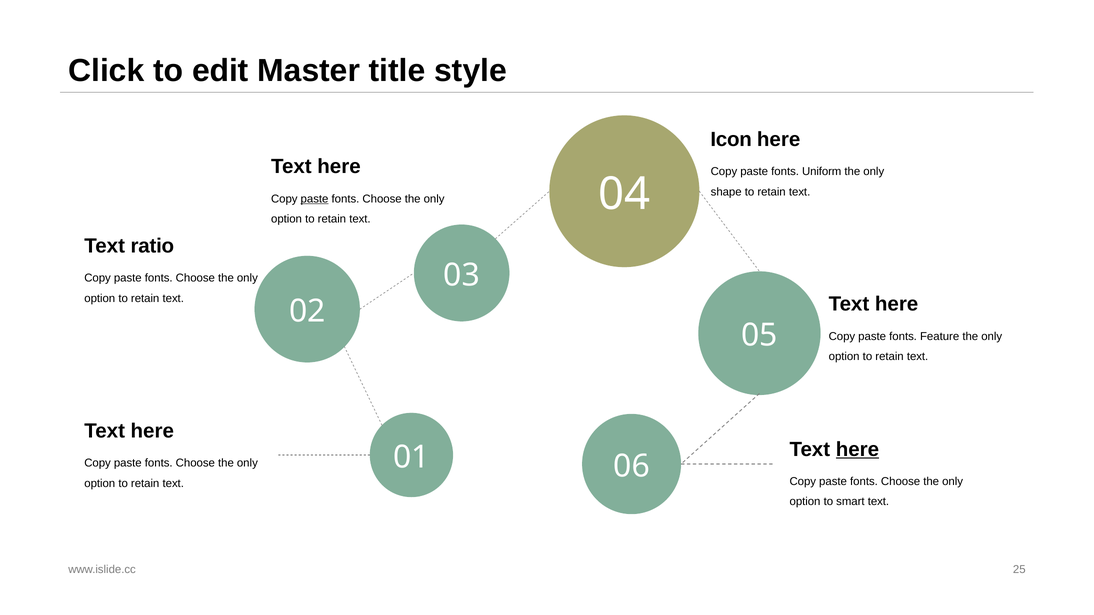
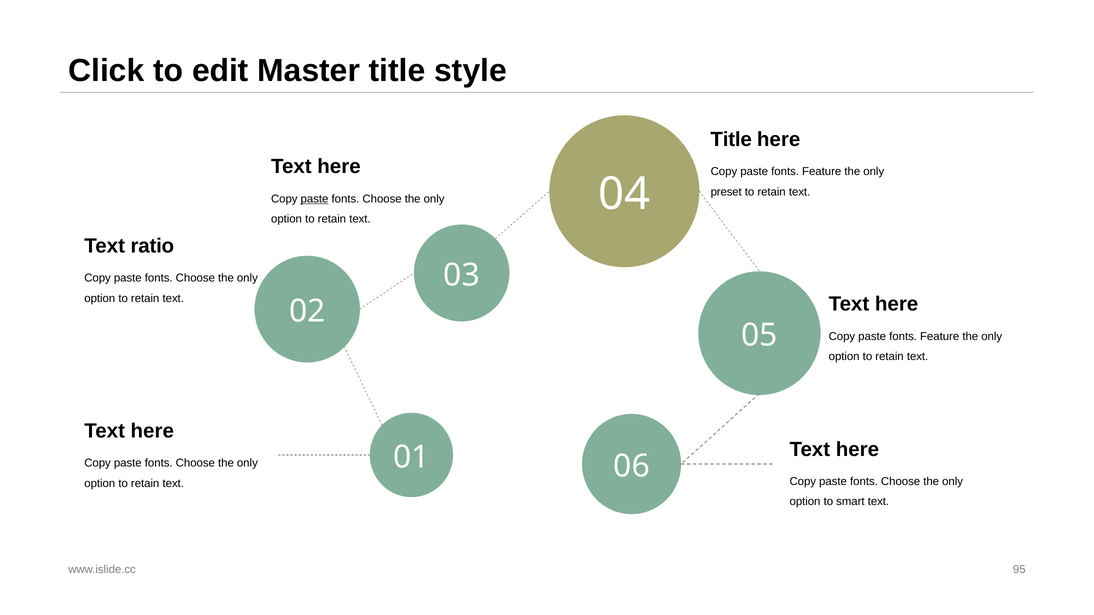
Icon at (731, 139): Icon -> Title
Uniform at (822, 172): Uniform -> Feature
shape: shape -> preset
here at (857, 450) underline: present -> none
25: 25 -> 95
